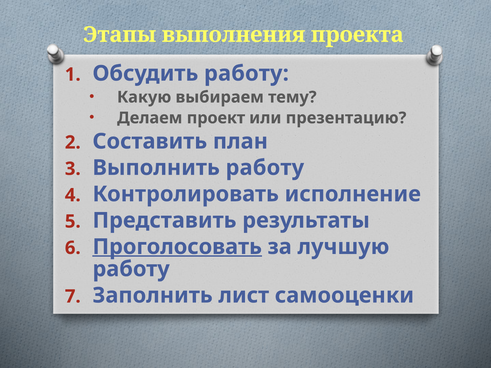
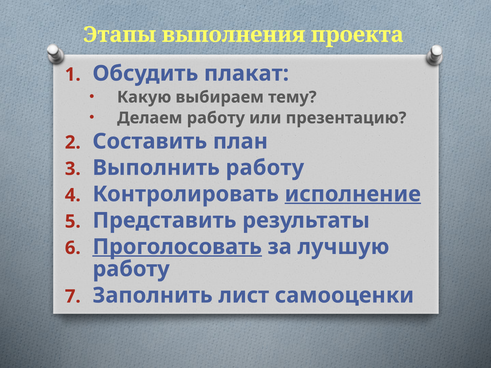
Обсудить работу: работу -> плакат
Делаем проект: проект -> работу
исполнение underline: none -> present
